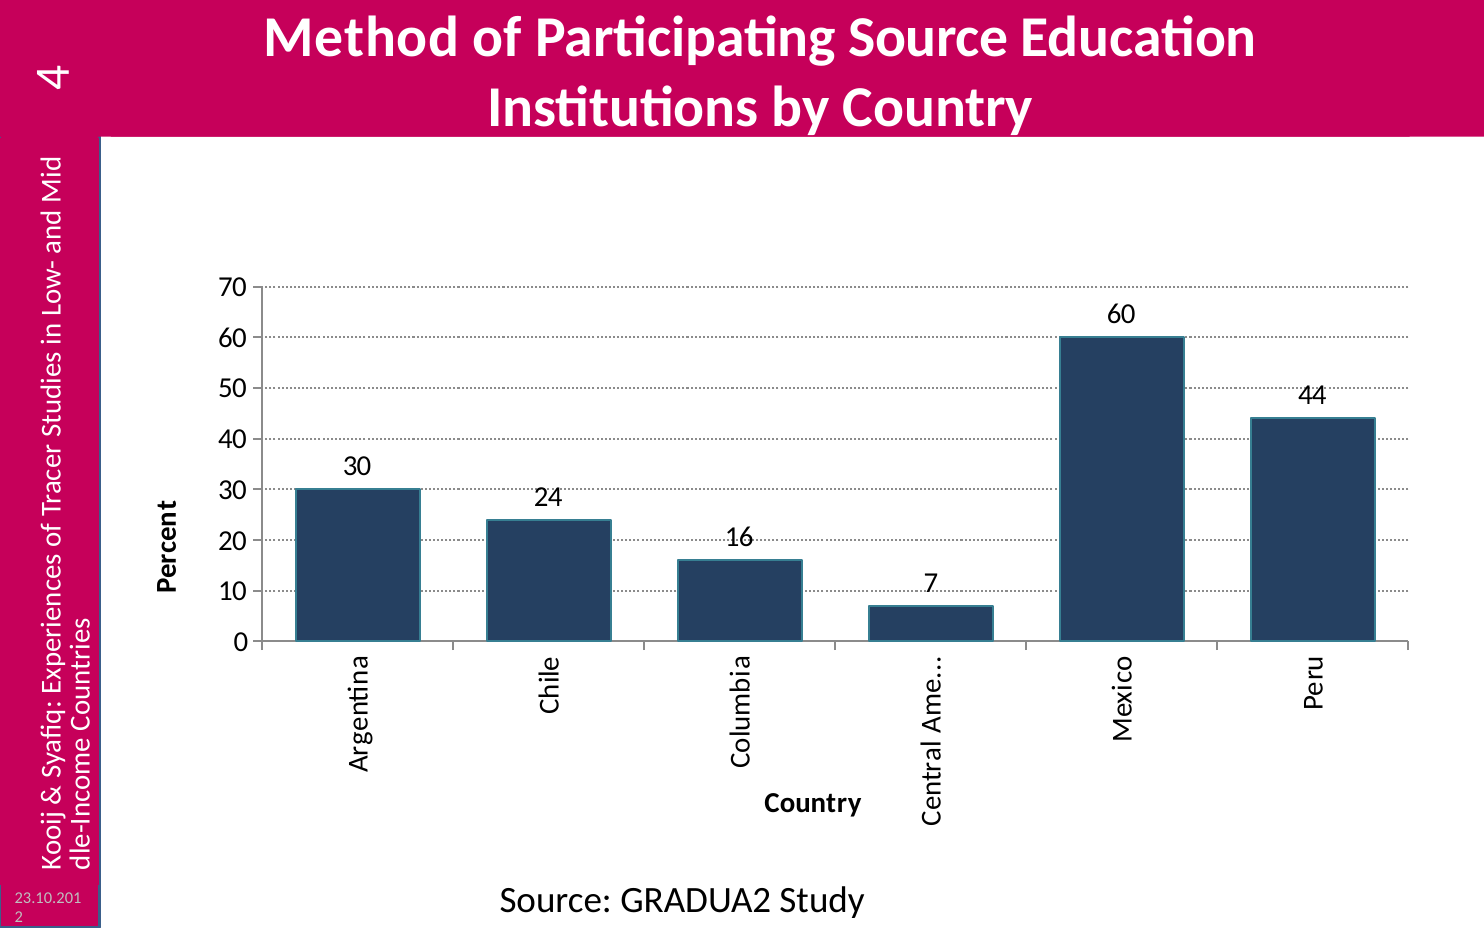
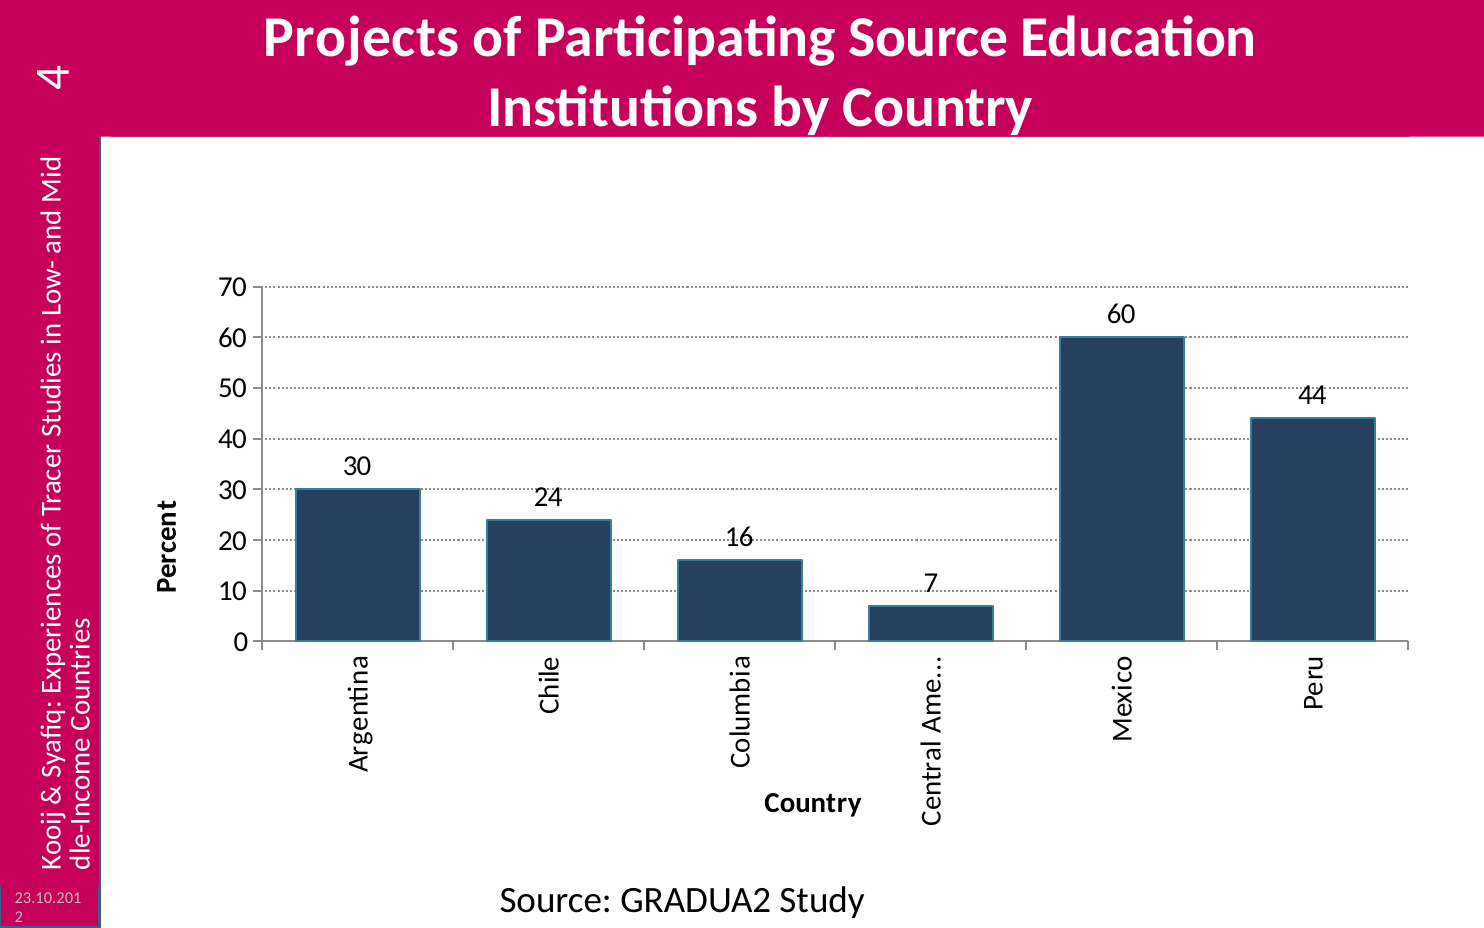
Method: Method -> Projects
